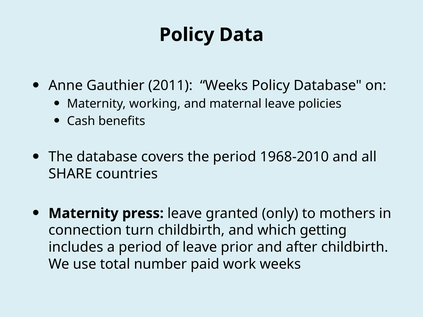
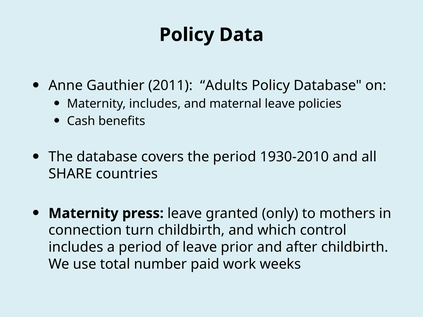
2011 Weeks: Weeks -> Adults
Maternity working: working -> includes
1968-2010: 1968-2010 -> 1930-2010
getting: getting -> control
